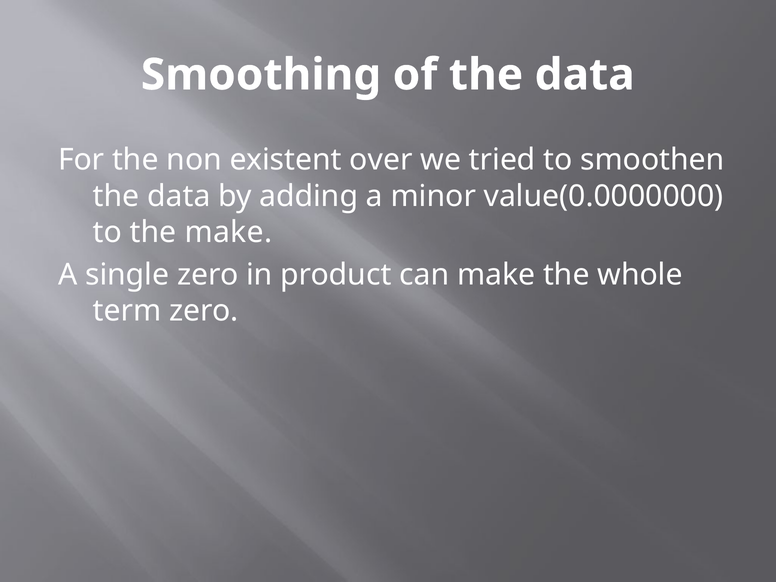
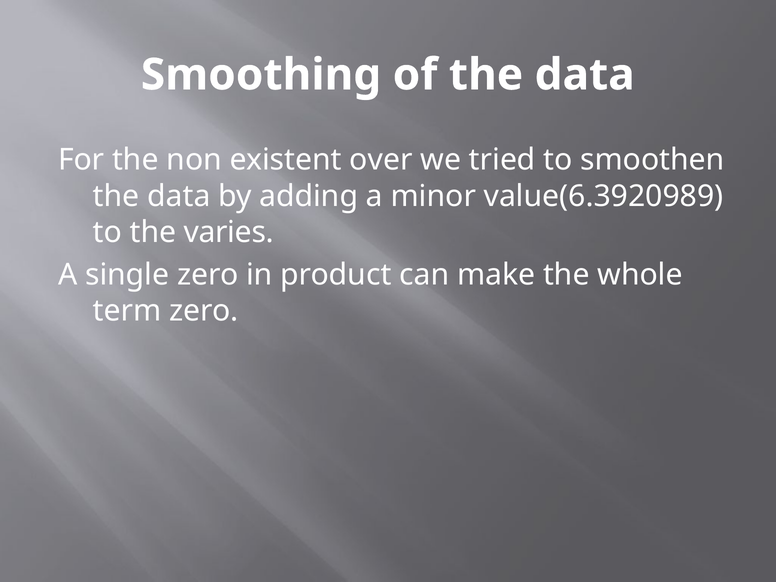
value(0.0000000: value(0.0000000 -> value(6.3920989
the make: make -> varies
